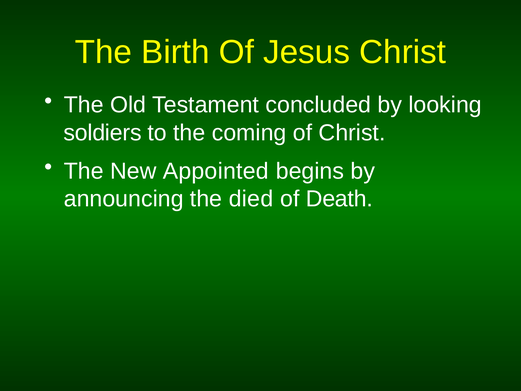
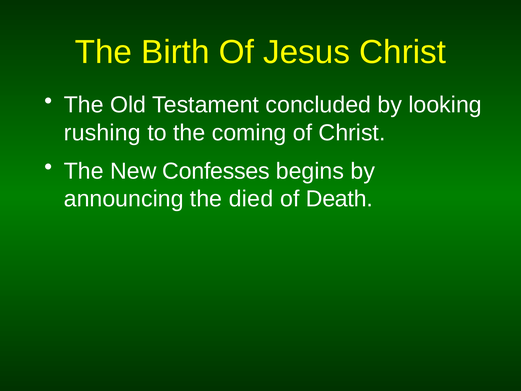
soldiers: soldiers -> rushing
Appointed: Appointed -> Confesses
